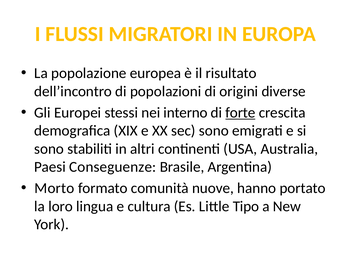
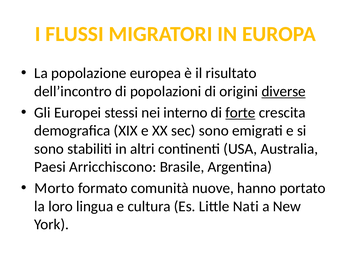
diverse underline: none -> present
Conseguenze: Conseguenze -> Arricchiscono
Tipo: Tipo -> Nati
